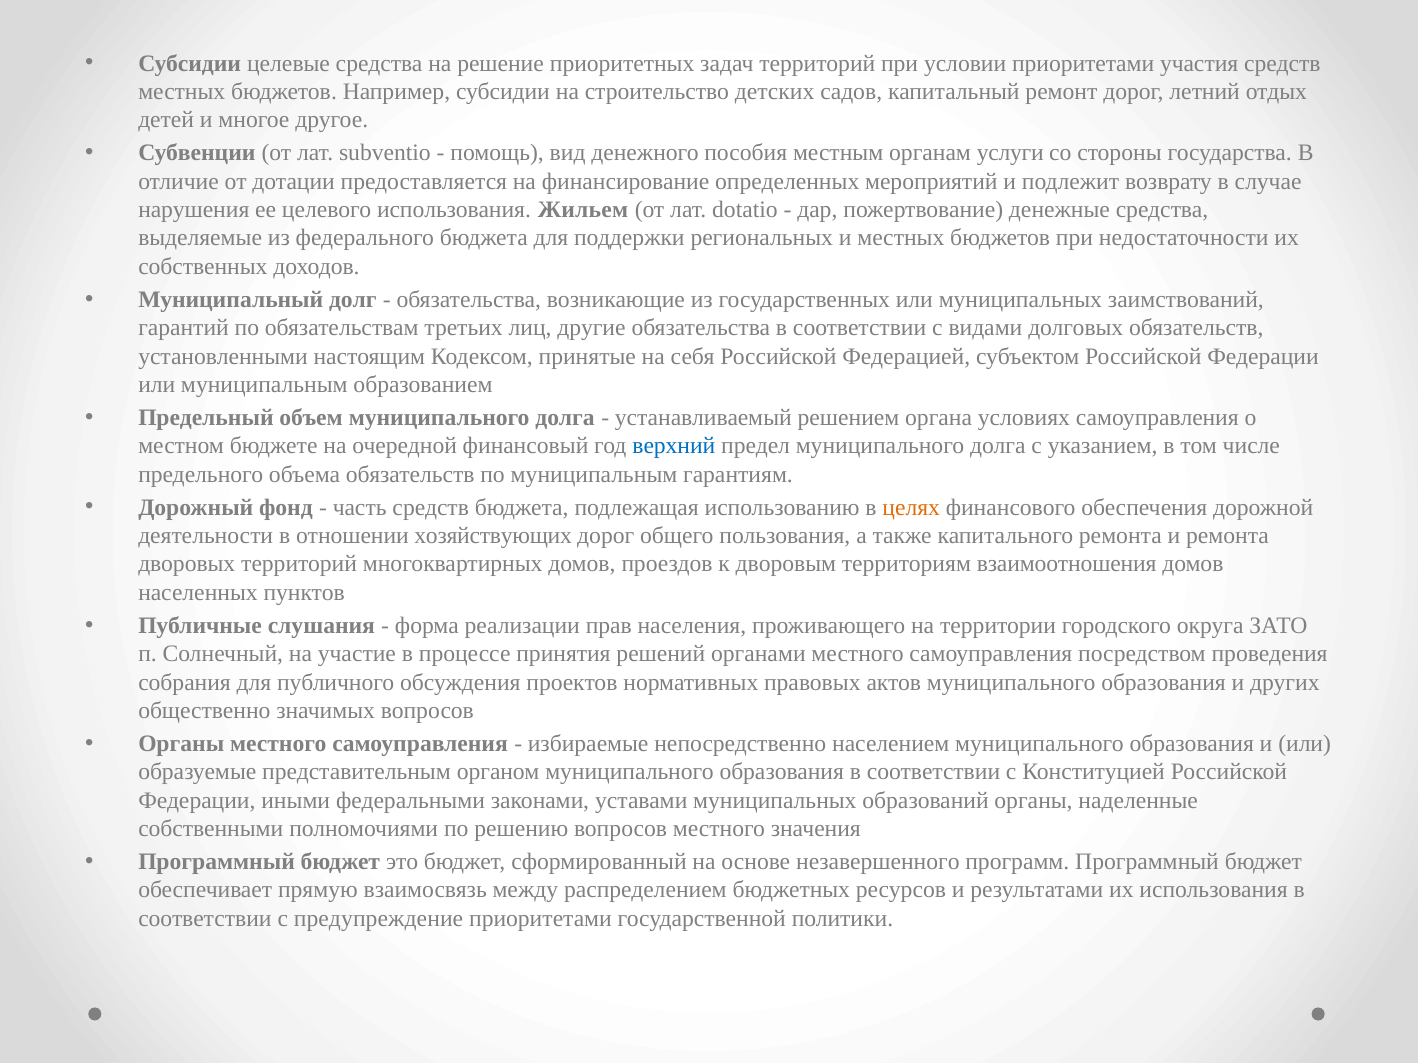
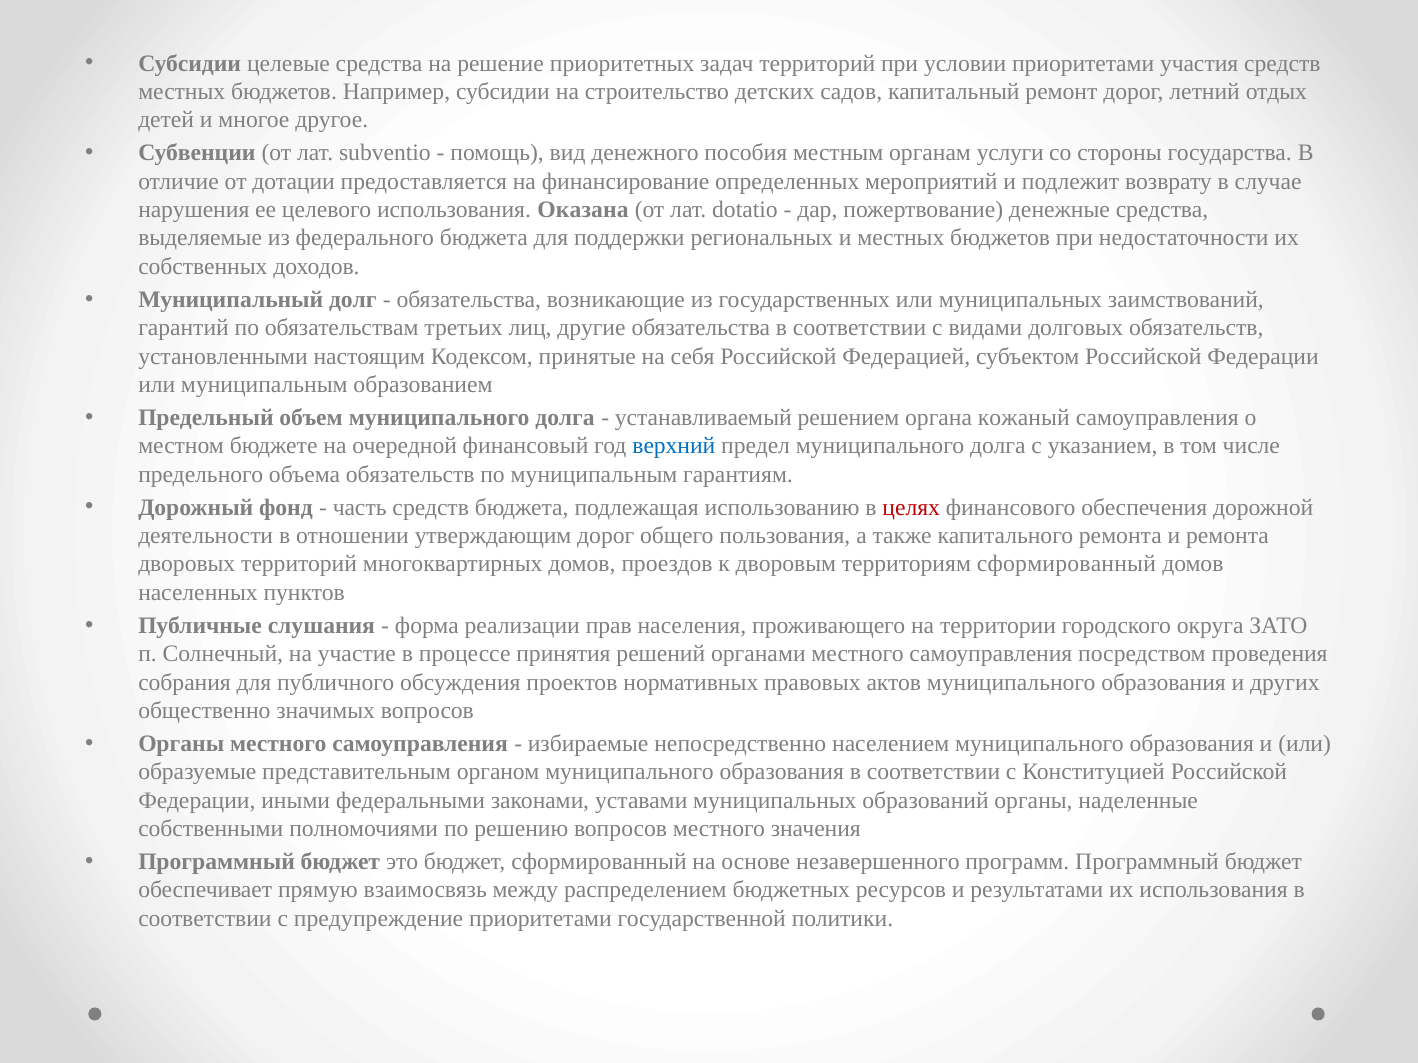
Жильем: Жильем -> Оказана
условиях: условиях -> кожаный
целях colour: orange -> red
хозяйствующих: хозяйствующих -> утверждающим
территориям взаимоотношения: взаимоотношения -> сформированный
